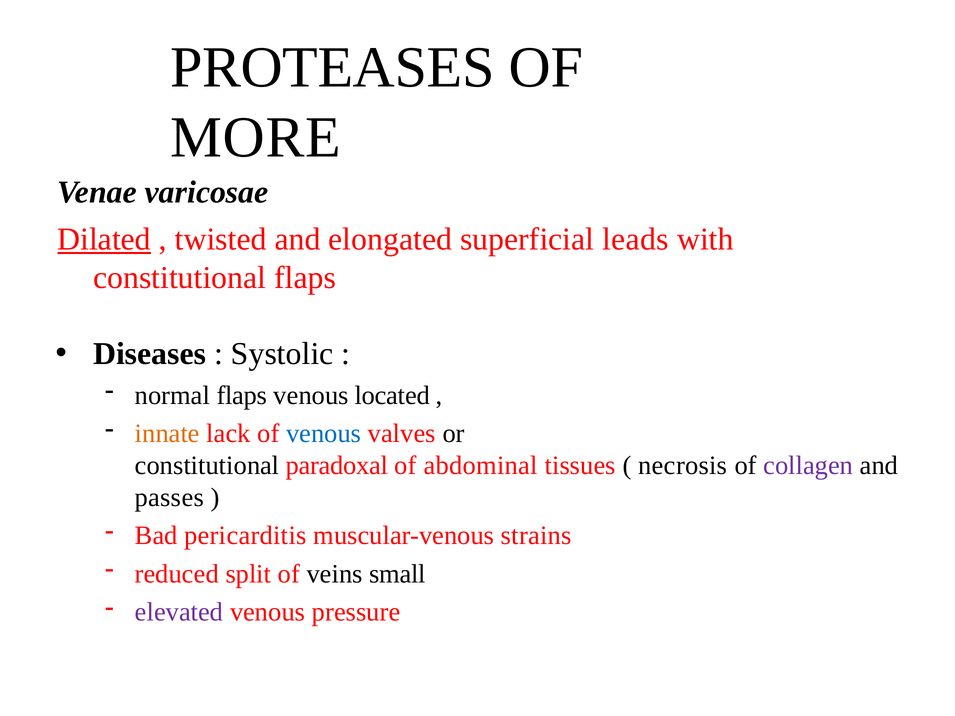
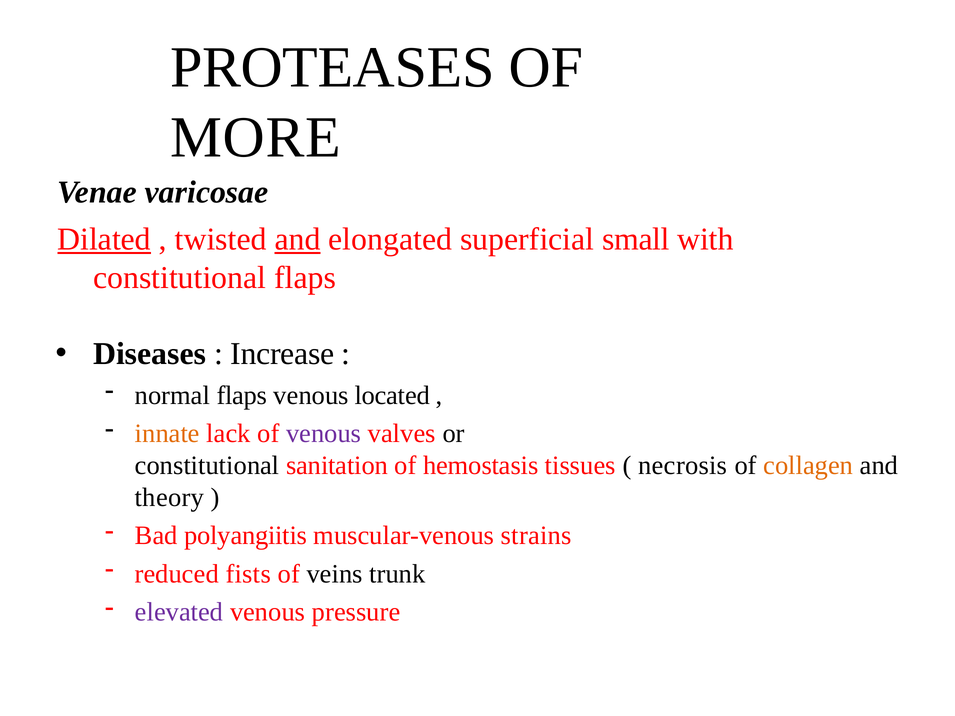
and at (298, 239) underline: none -> present
leads: leads -> small
Systolic: Systolic -> Increase
venous at (324, 434) colour: blue -> purple
paradoxal: paradoxal -> sanitation
abdominal: abdominal -> hemostasis
collagen colour: purple -> orange
passes: passes -> theory
pericarditis: pericarditis -> polyangiitis
split: split -> fists
small: small -> trunk
